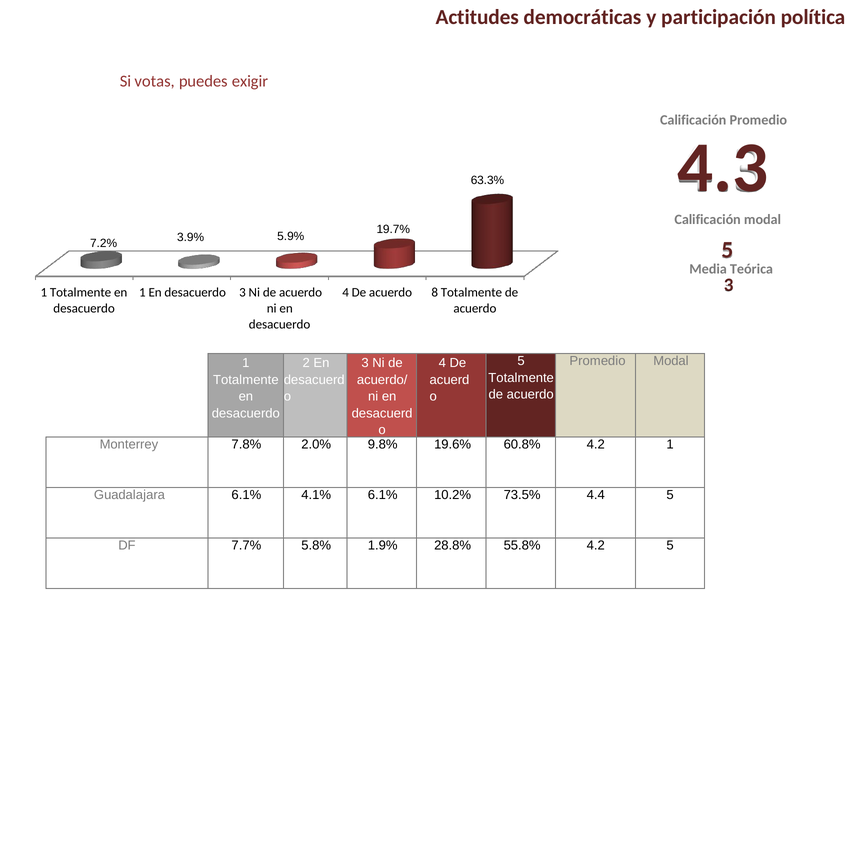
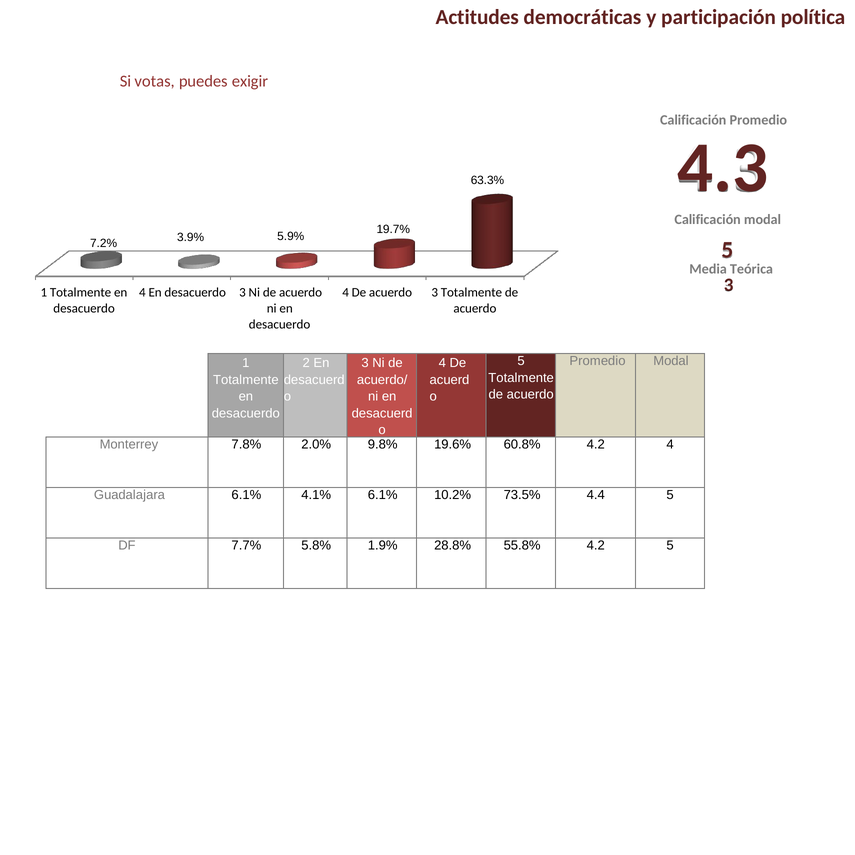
en 1: 1 -> 4
acuerdo 8: 8 -> 3
4.2 1: 1 -> 4
